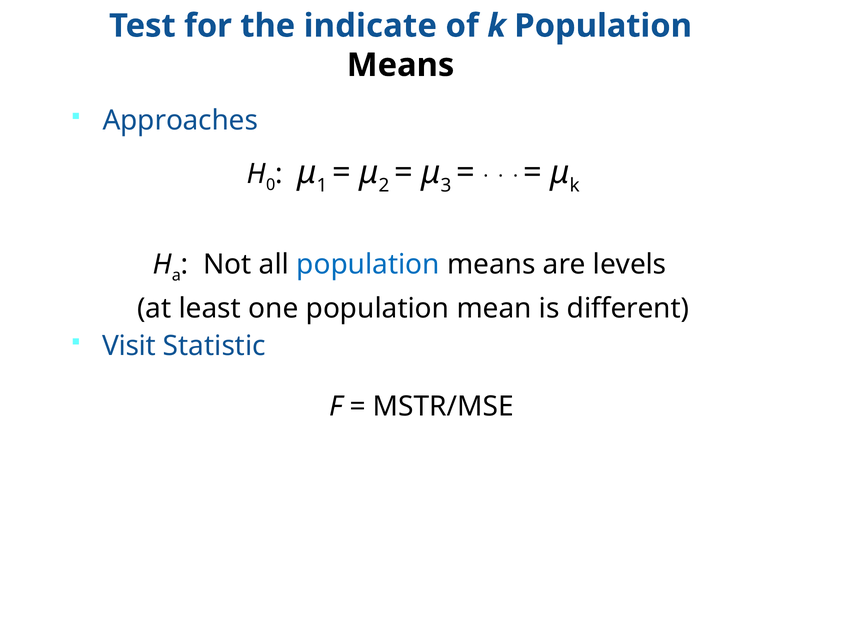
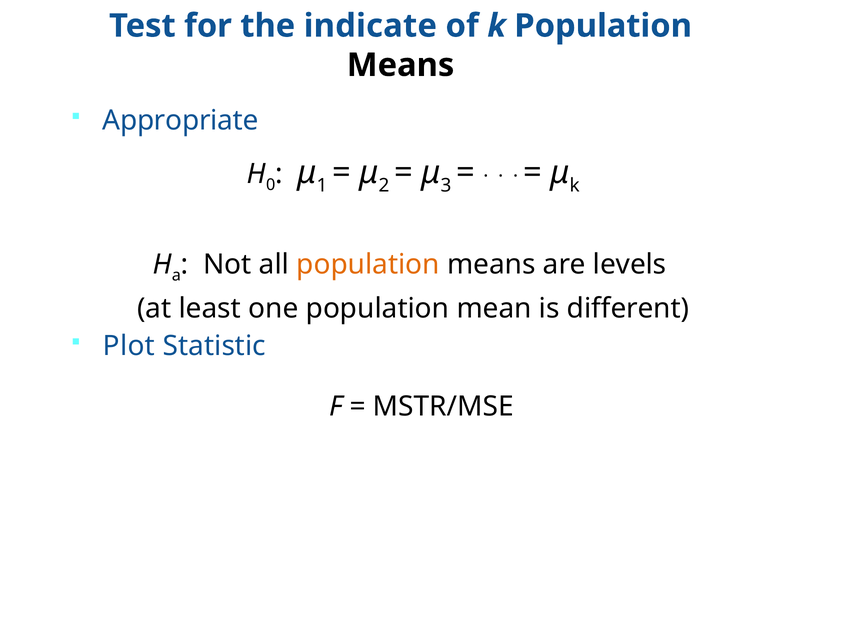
Approaches: Approaches -> Appropriate
population at (368, 265) colour: blue -> orange
Visit: Visit -> Plot
